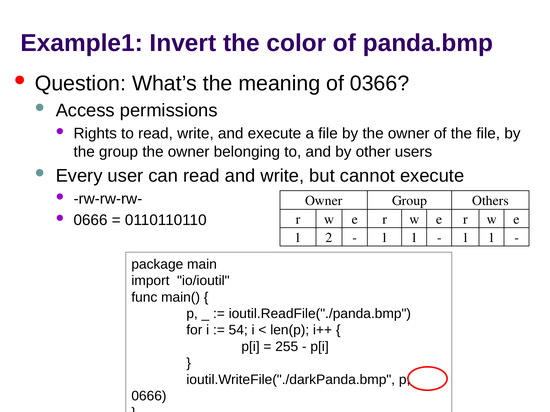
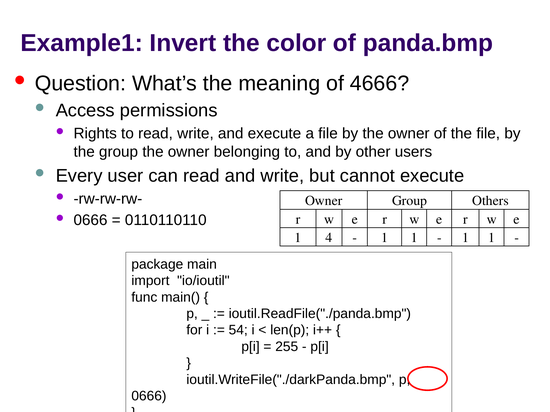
0366: 0366 -> 4666
2: 2 -> 4
